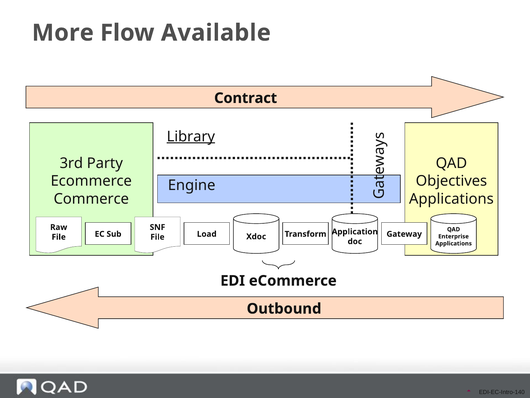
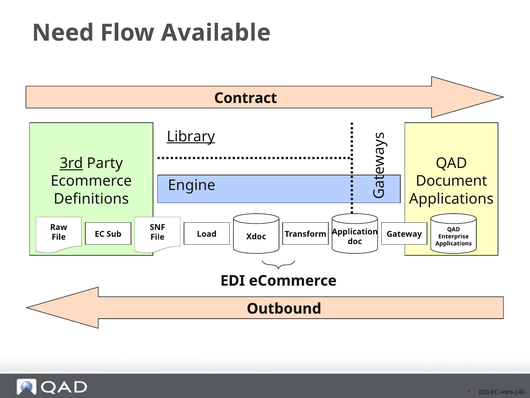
More: More -> Need
3rd underline: none -> present
Objectives: Objectives -> Document
Commerce: Commerce -> Definitions
